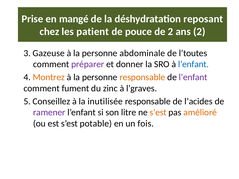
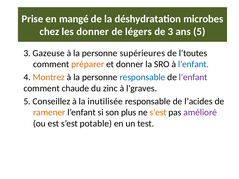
reposant: reposant -> microbes
les patient: patient -> donner
pouce: pouce -> légers
de 2: 2 -> 3
ans 2: 2 -> 5
abdominale: abdominale -> supérieures
préparer colour: purple -> orange
responsable at (142, 77) colour: orange -> blue
fument: fument -> chaude
ramener colour: purple -> orange
litre: litre -> plus
amélioré colour: orange -> purple
fois: fois -> test
